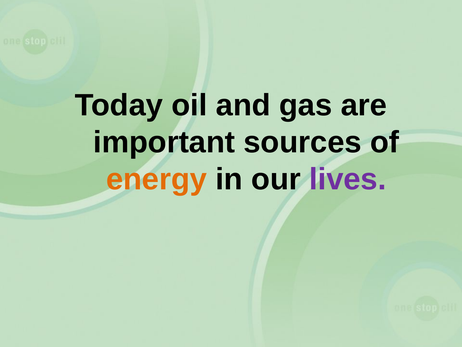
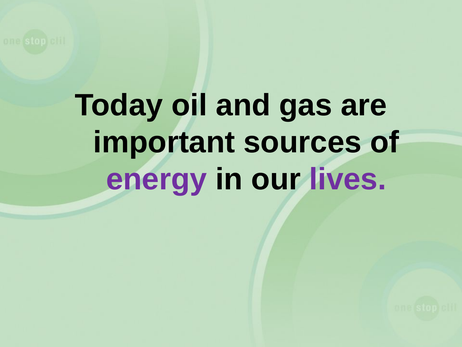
energy colour: orange -> purple
